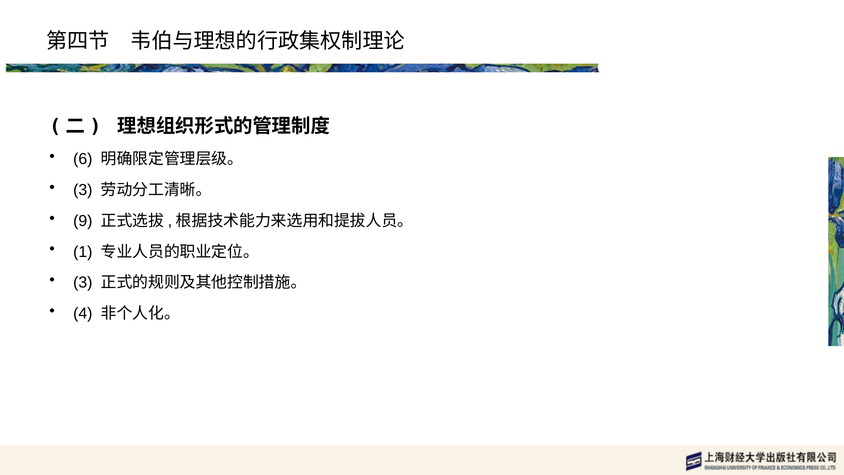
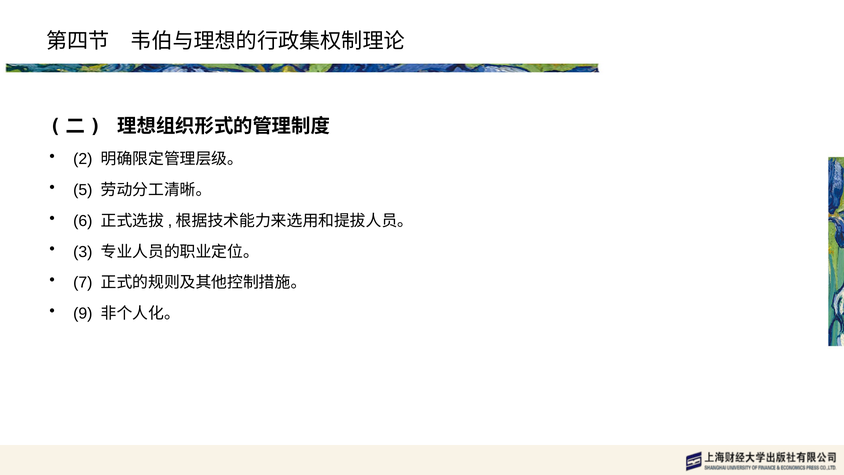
6: 6 -> 2
3 at (83, 190): 3 -> 5
9: 9 -> 6
1: 1 -> 3
3 at (83, 283): 3 -> 7
4: 4 -> 9
